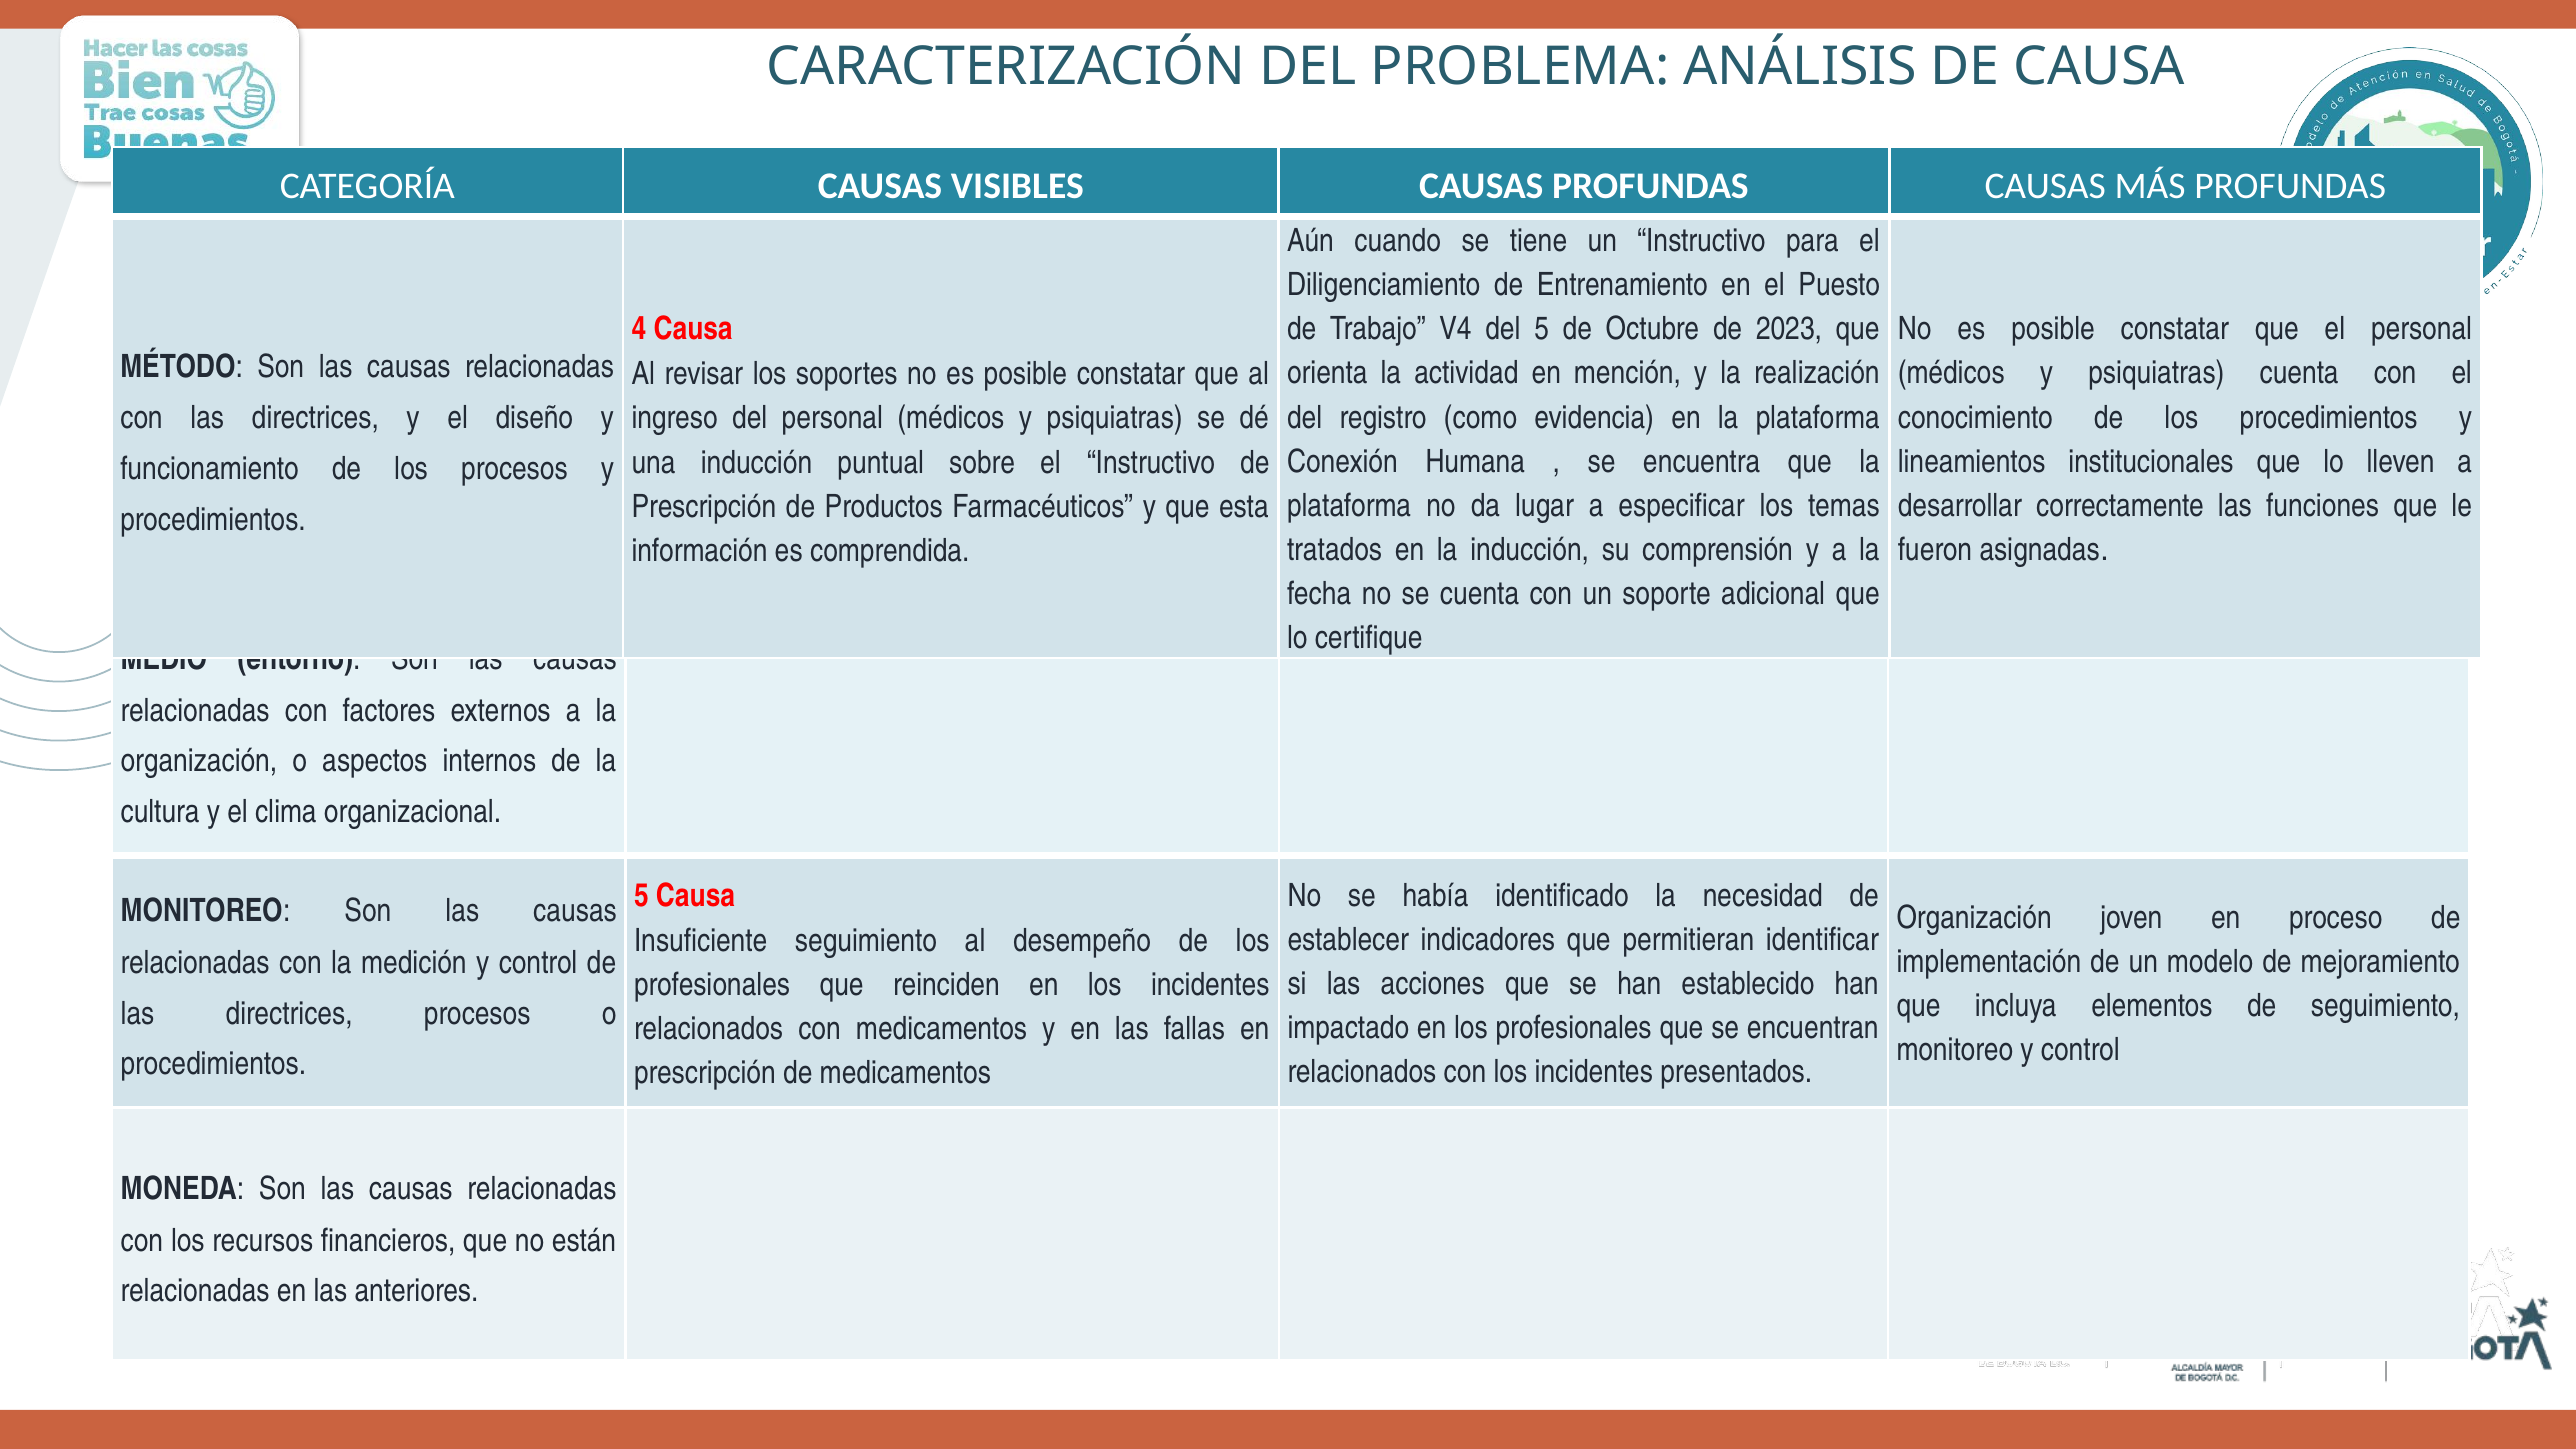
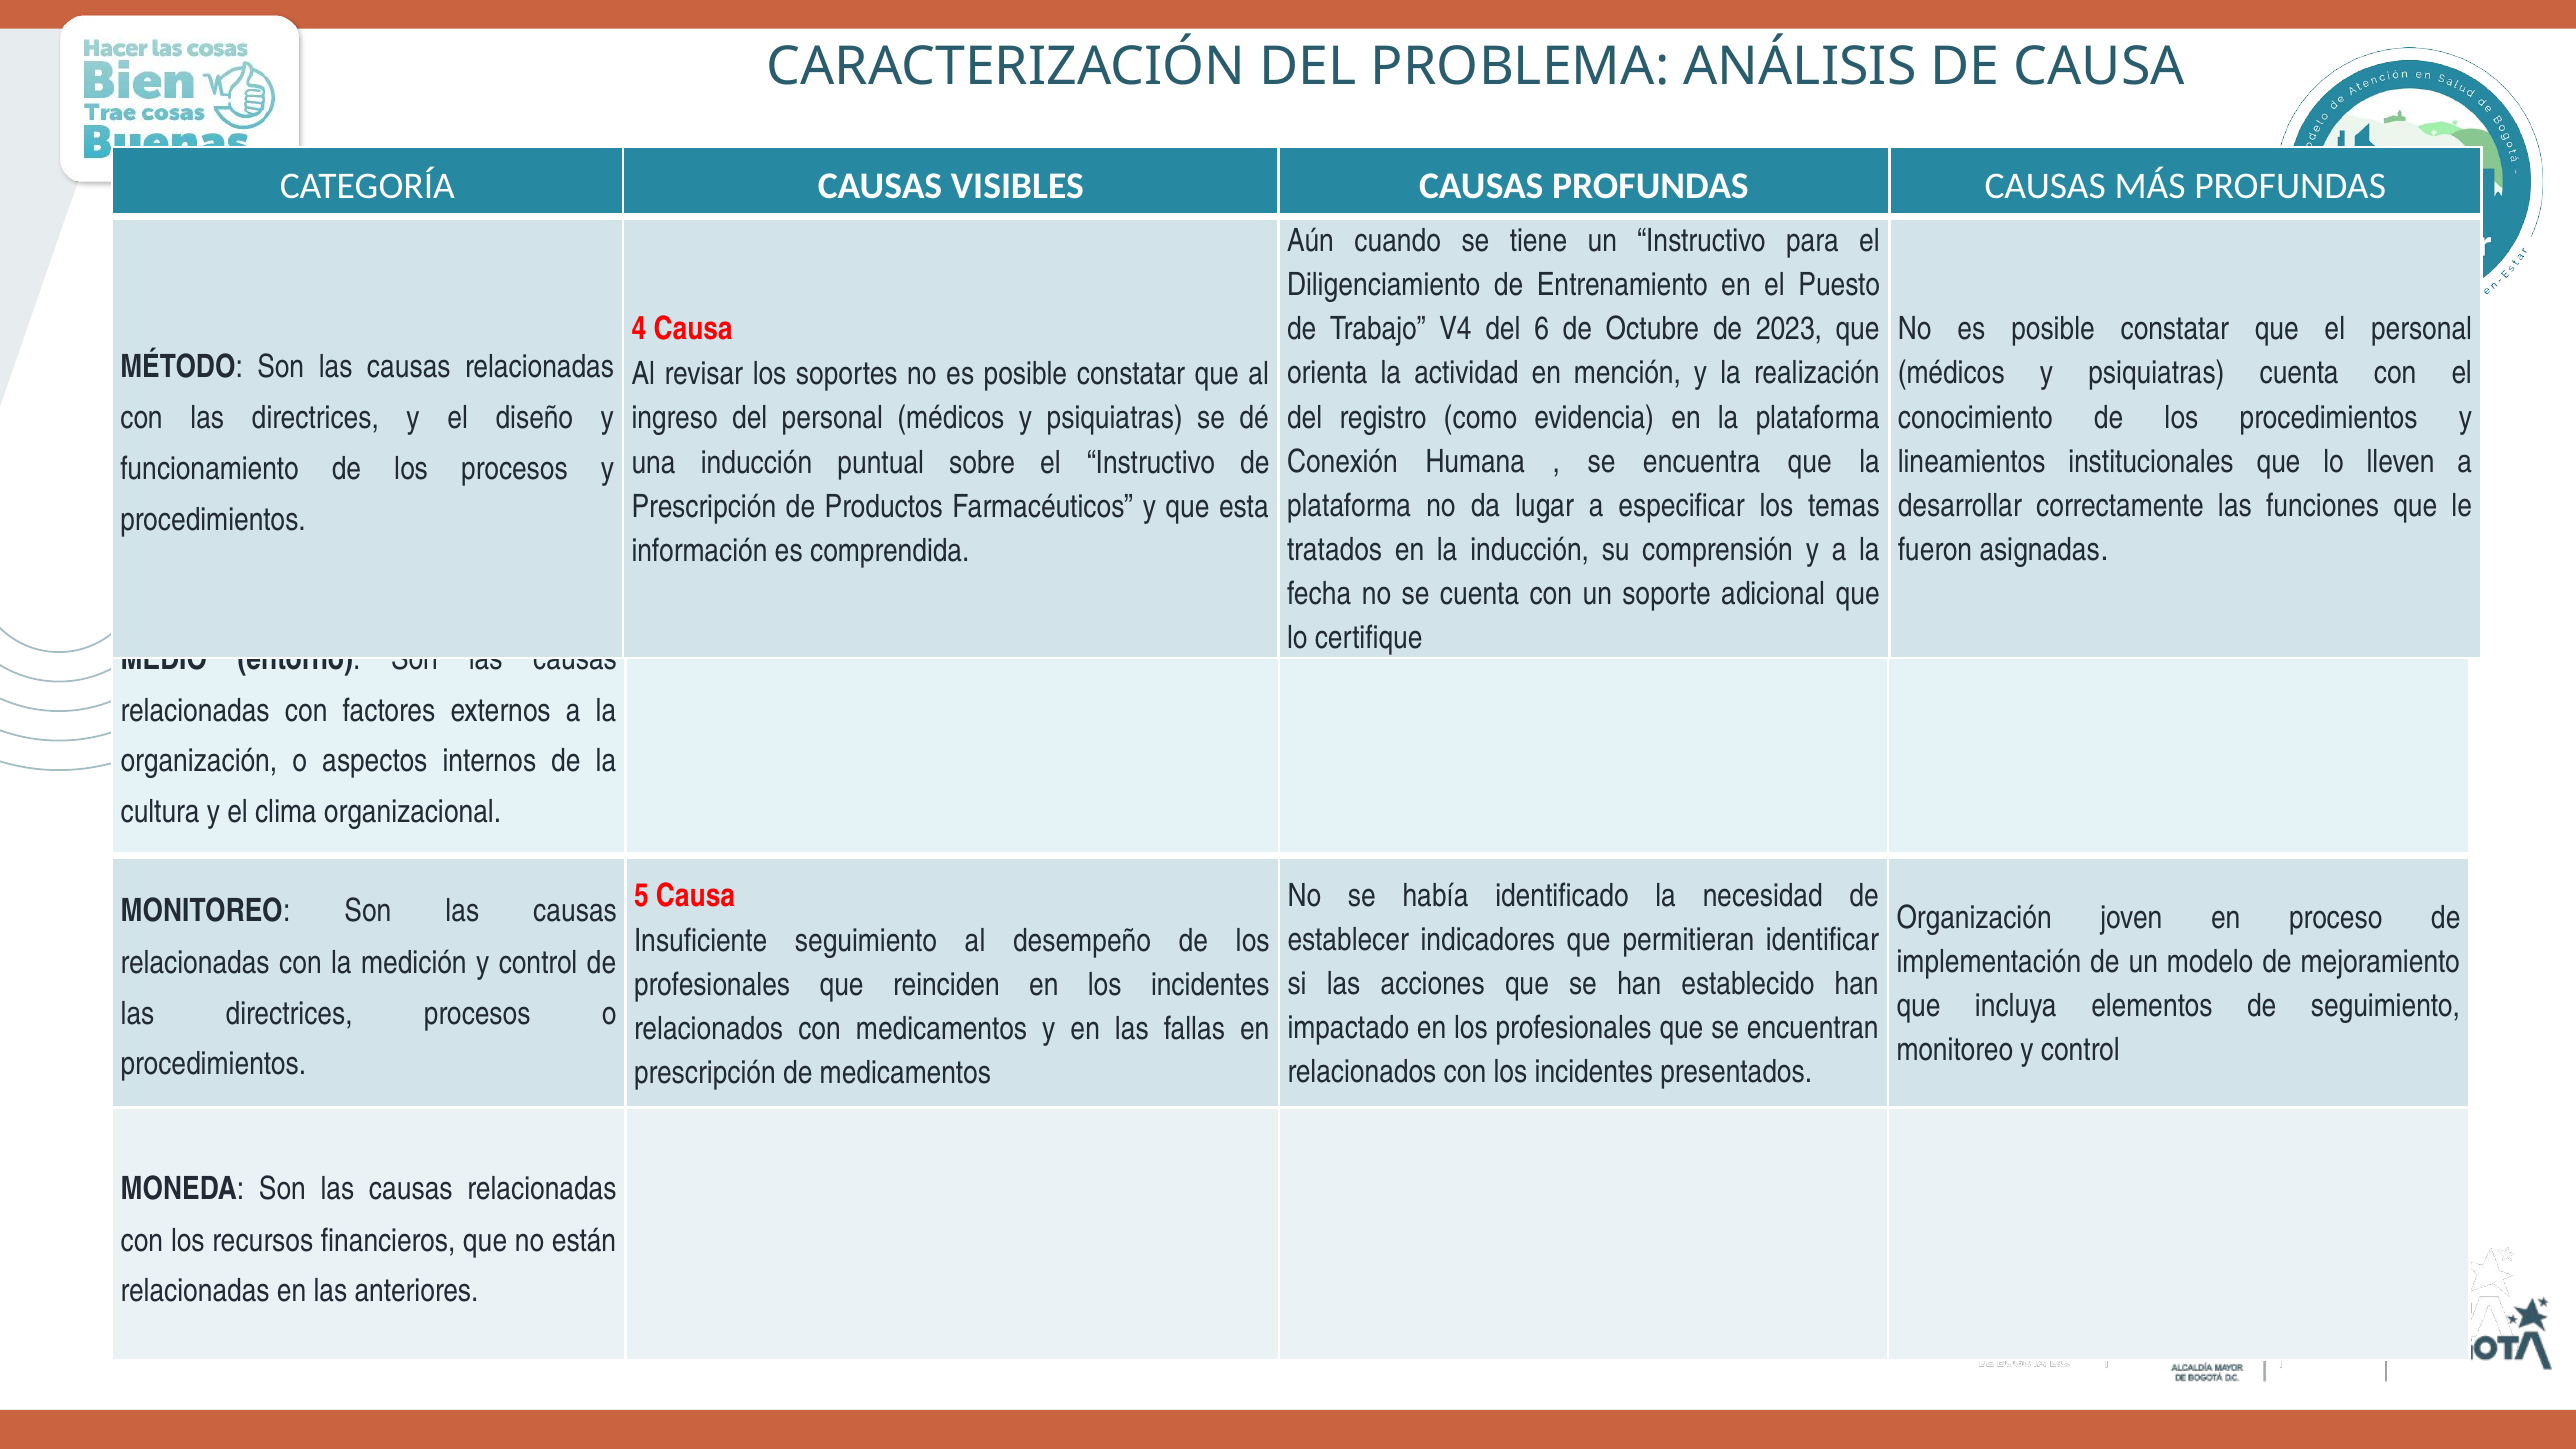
del 5: 5 -> 6
